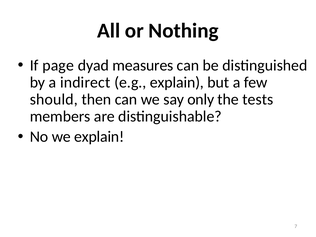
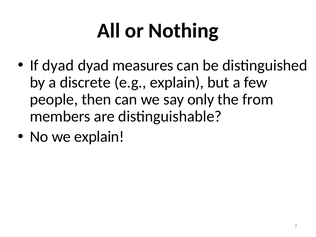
If page: page -> dyad
indirect: indirect -> discrete
should: should -> people
tests: tests -> from
